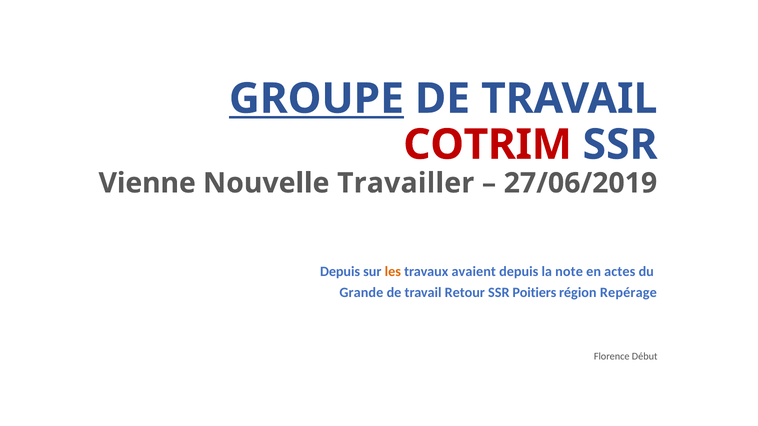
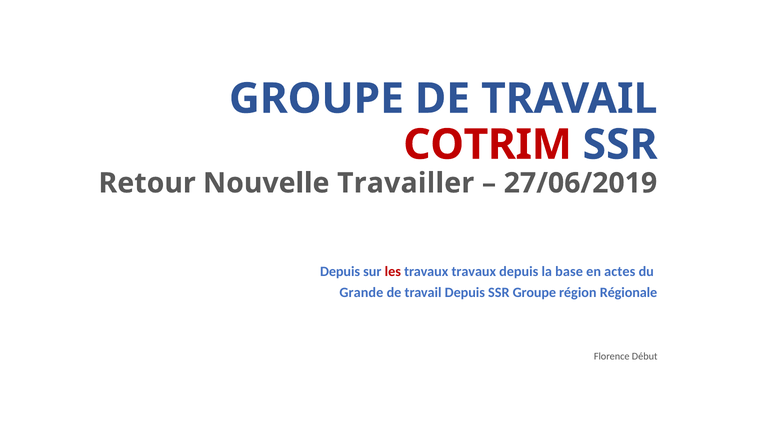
GROUPE at (316, 99) underline: present -> none
Vienne: Vienne -> Retour
les colour: orange -> red
travaux avaient: avaient -> travaux
note: note -> base
travail Retour: Retour -> Depuis
SSR Poitiers: Poitiers -> Groupe
Repérage: Repérage -> Régionale
